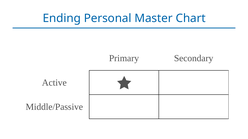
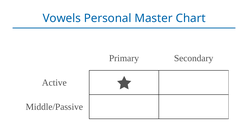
Ending: Ending -> Vowels
